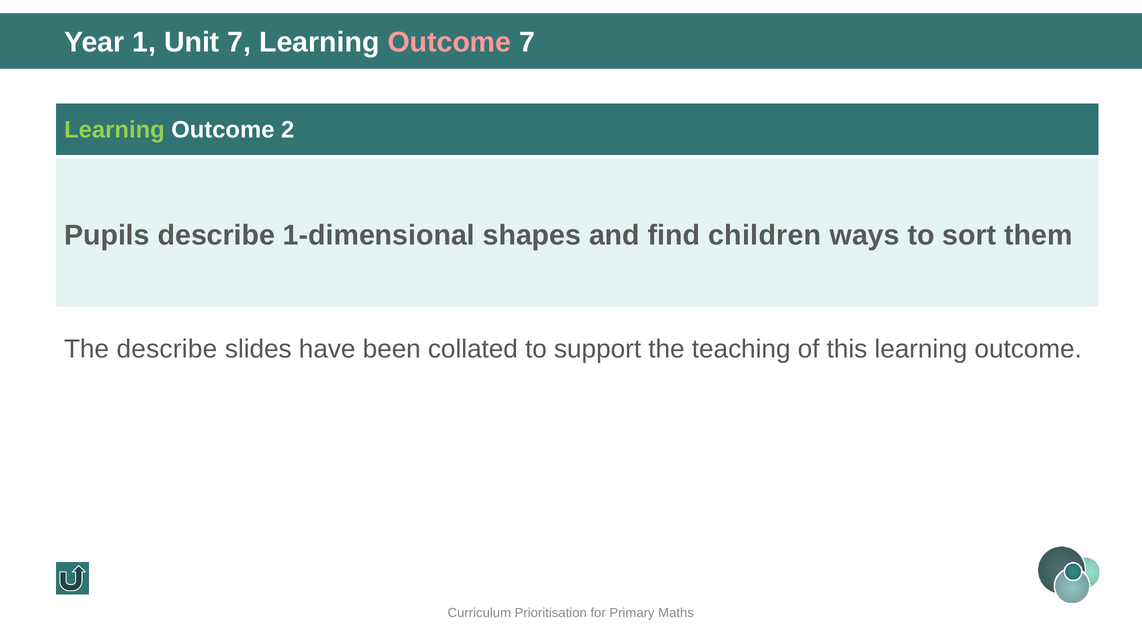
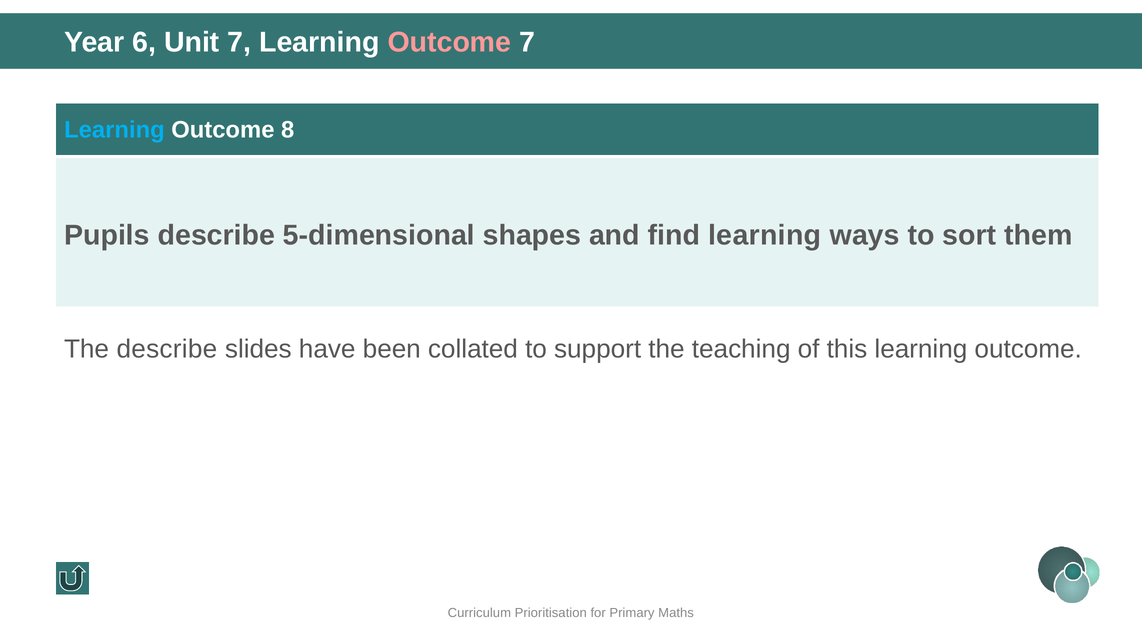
1: 1 -> 6
Learning at (114, 130) colour: light green -> light blue
2: 2 -> 8
1-dimensional: 1-dimensional -> 5-dimensional
find children: children -> learning
